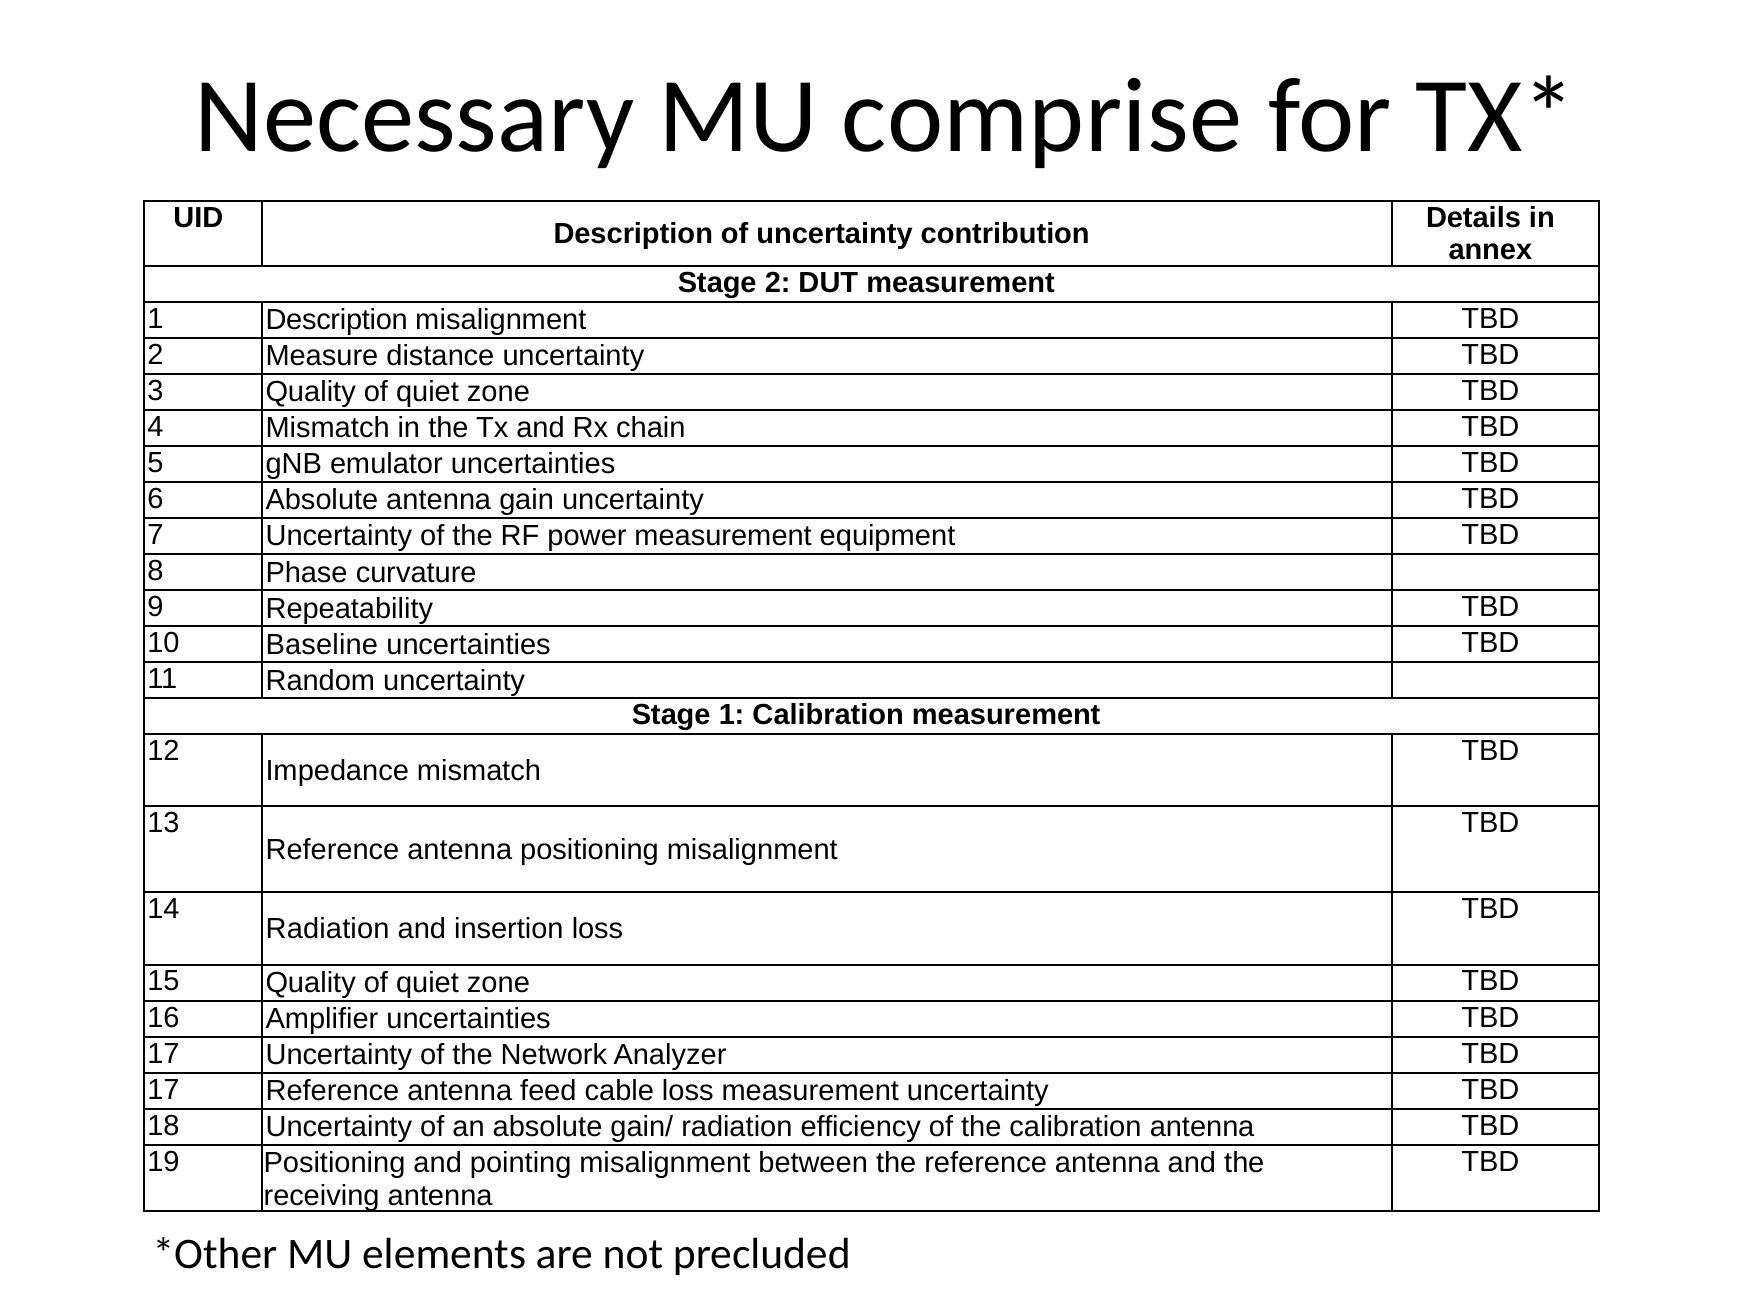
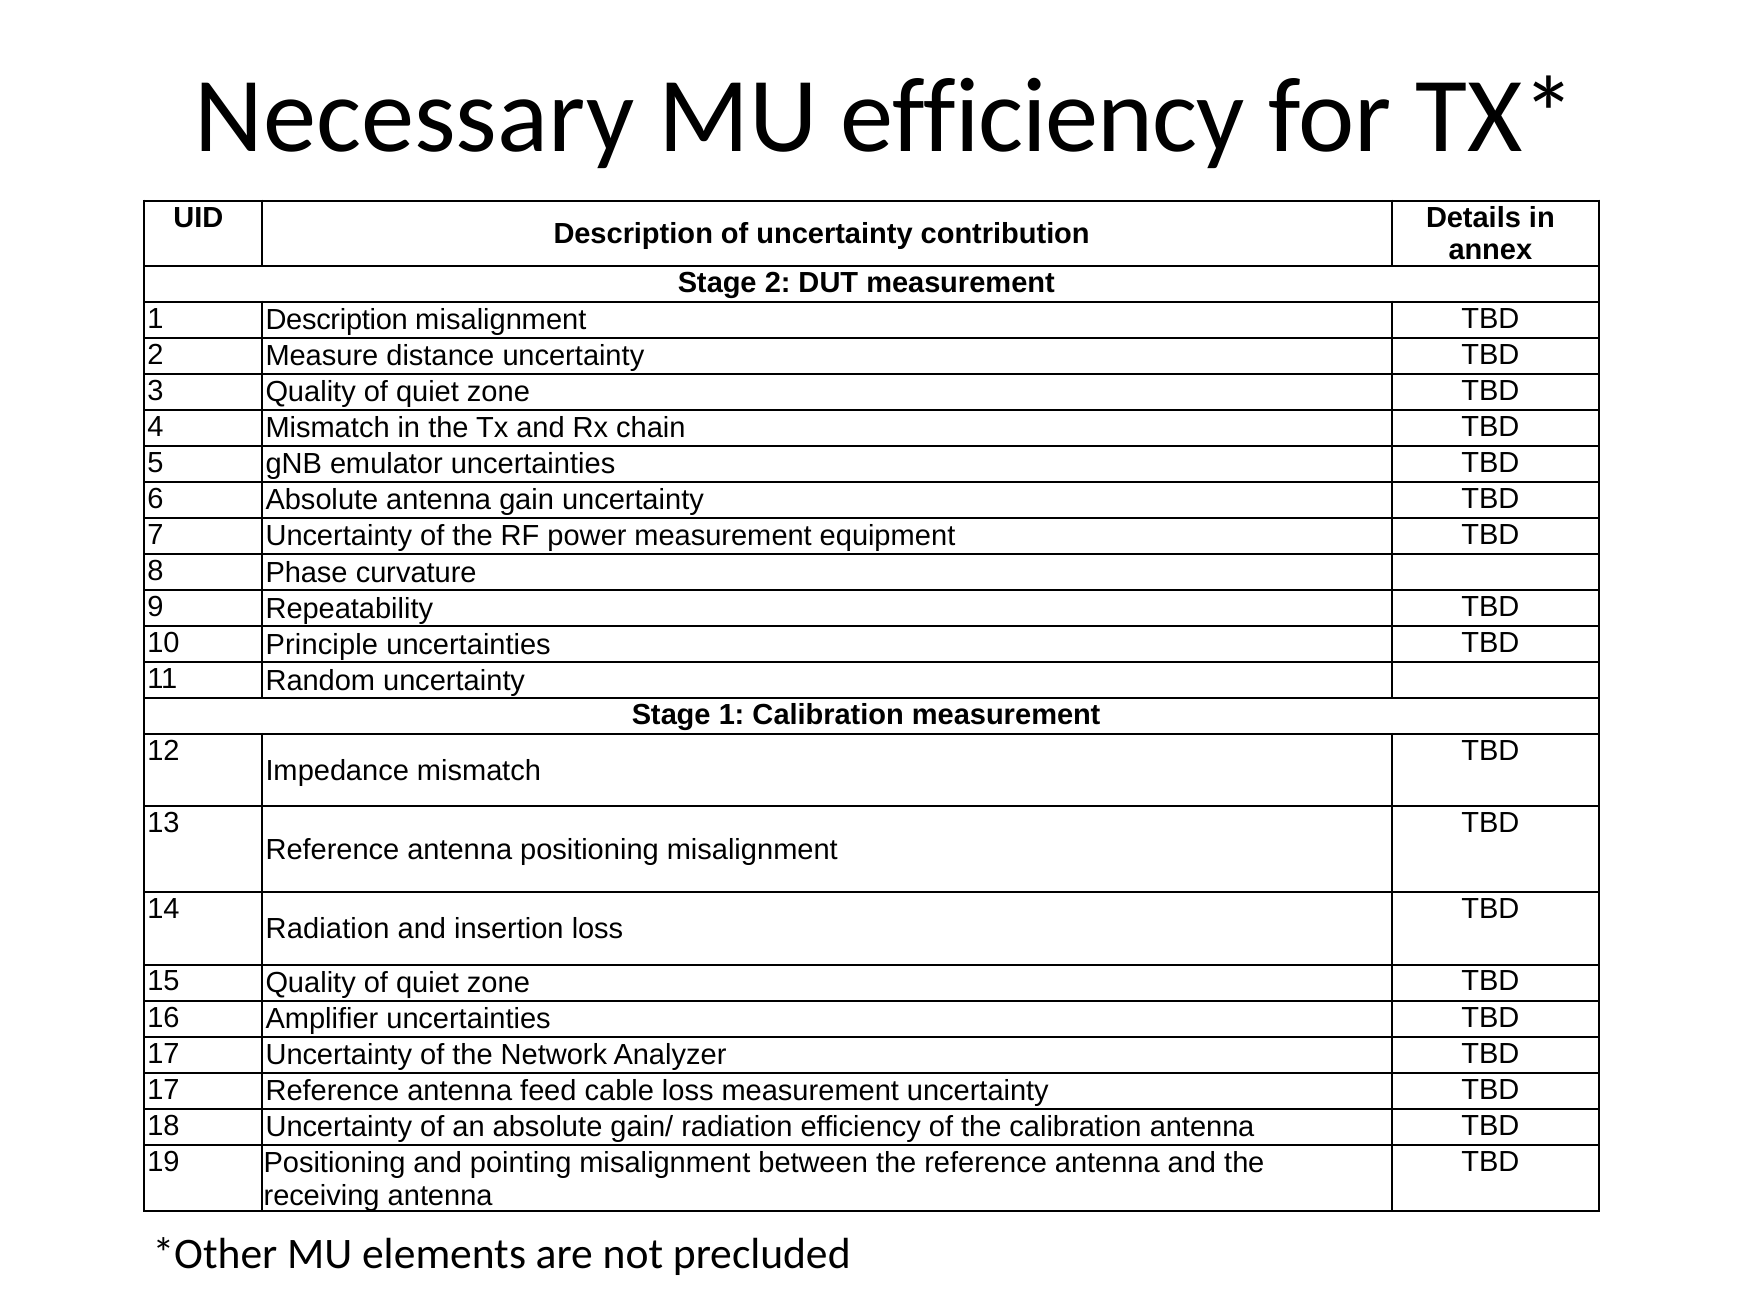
MU comprise: comprise -> efficiency
Baseline: Baseline -> Principle
